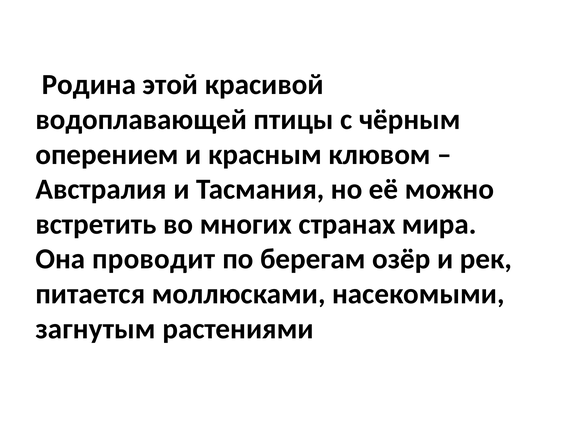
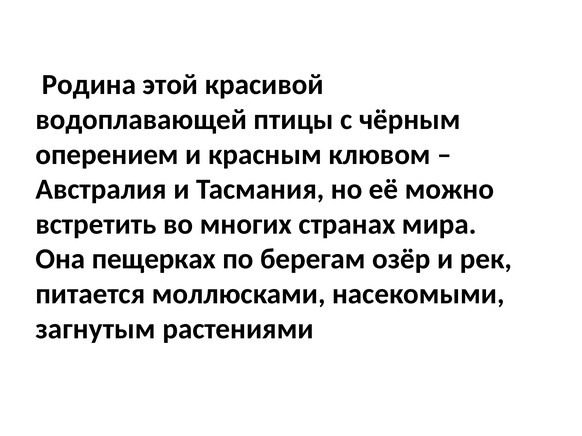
проводит: проводит -> пещерках
